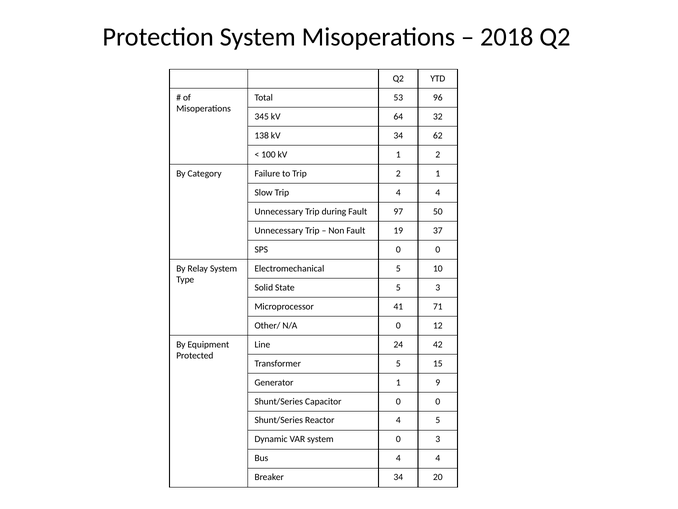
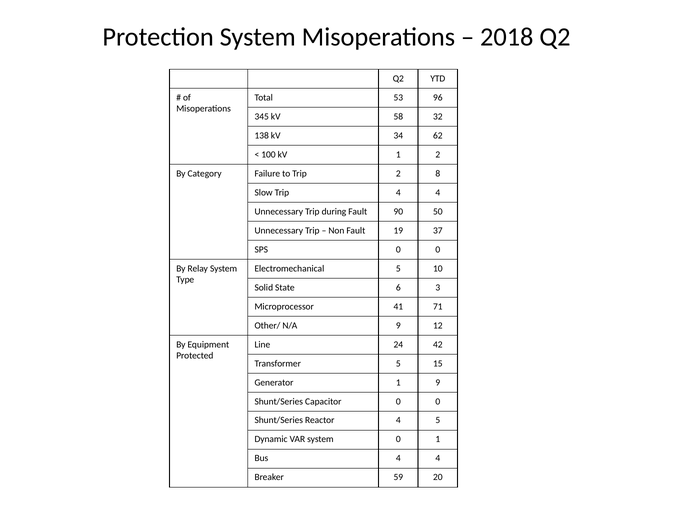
64: 64 -> 58
2 1: 1 -> 8
97: 97 -> 90
State 5: 5 -> 6
N/A 0: 0 -> 9
0 3: 3 -> 1
Breaker 34: 34 -> 59
